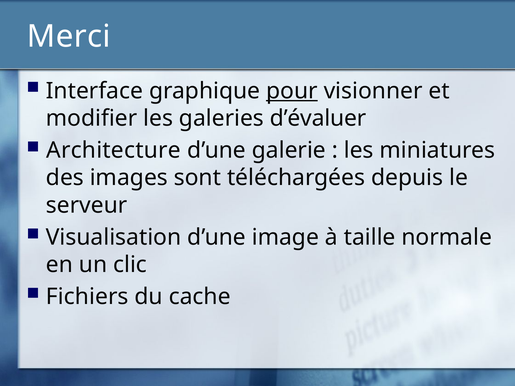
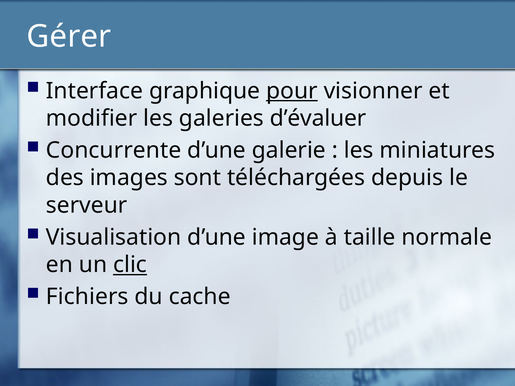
Merci: Merci -> Gérer
Architecture: Architecture -> Concurrente
clic underline: none -> present
